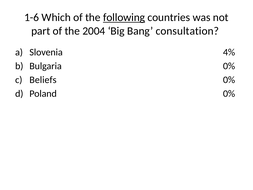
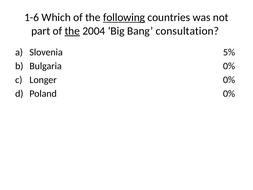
the at (72, 31) underline: none -> present
4%: 4% -> 5%
Beliefs: Beliefs -> Longer
